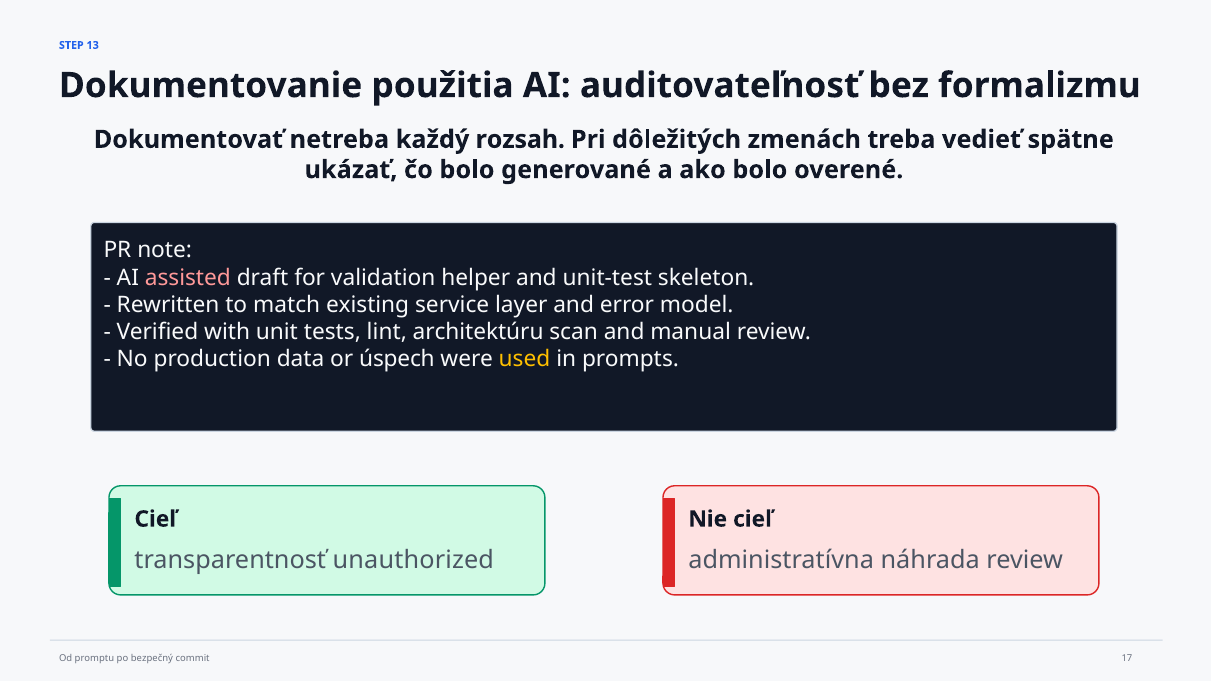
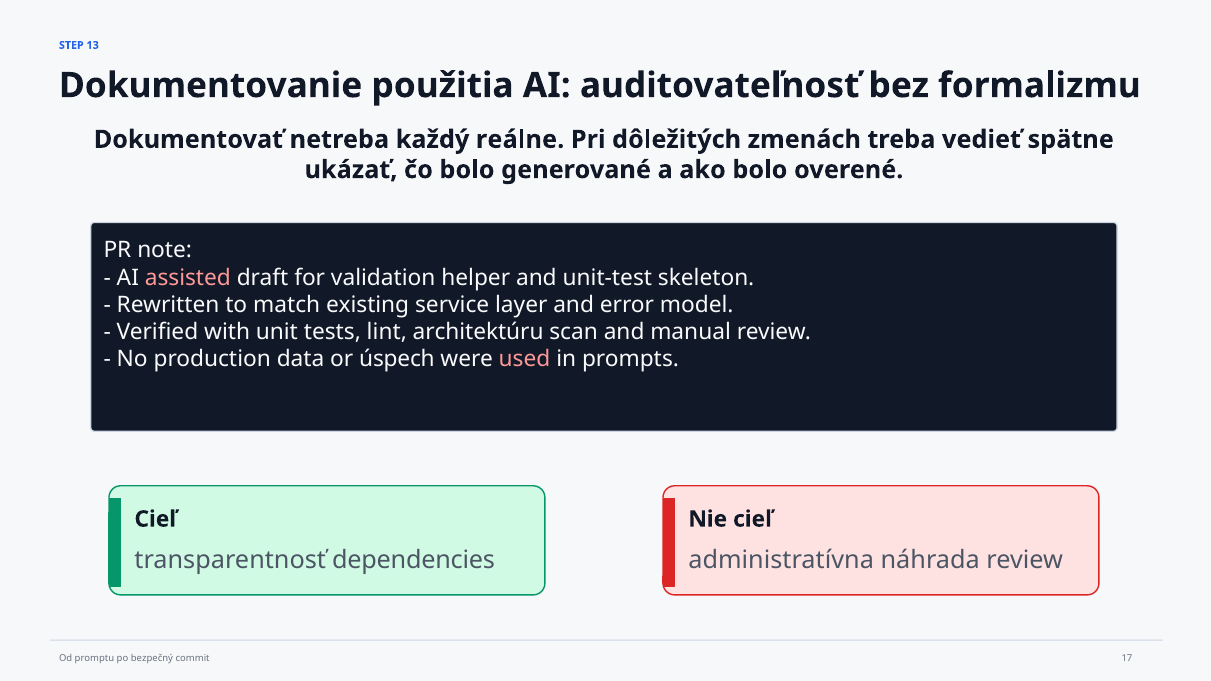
rozsah: rozsah -> reálne
used colour: yellow -> pink
unauthorized: unauthorized -> dependencies
